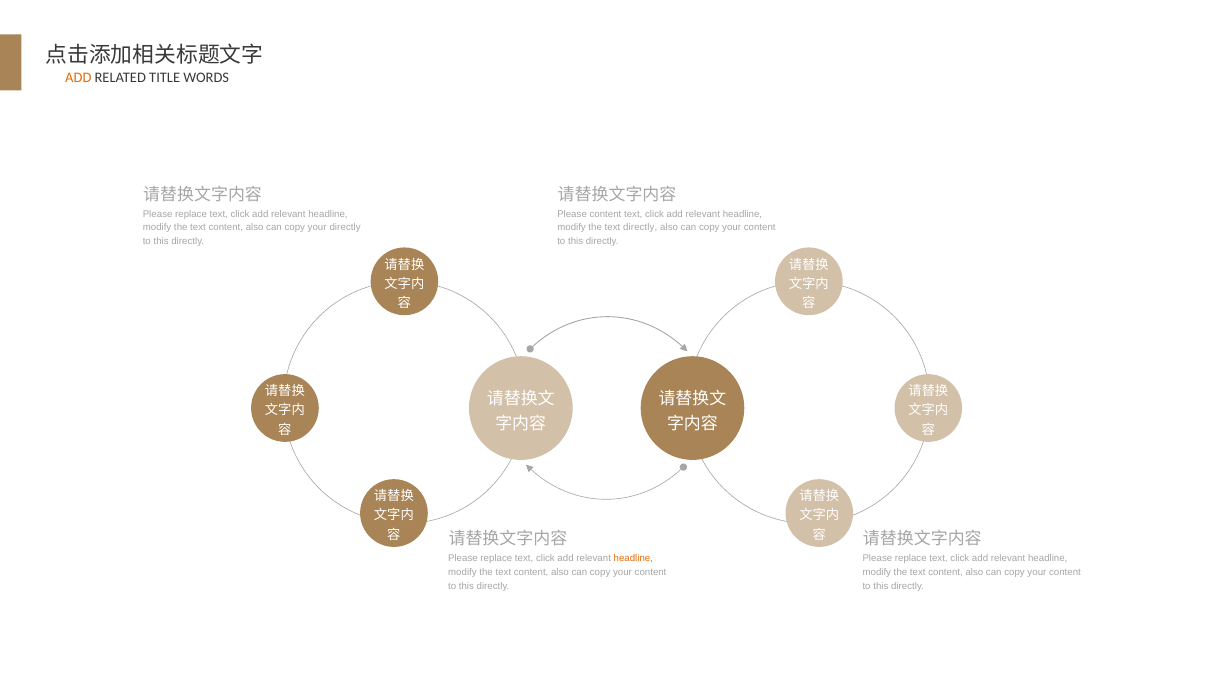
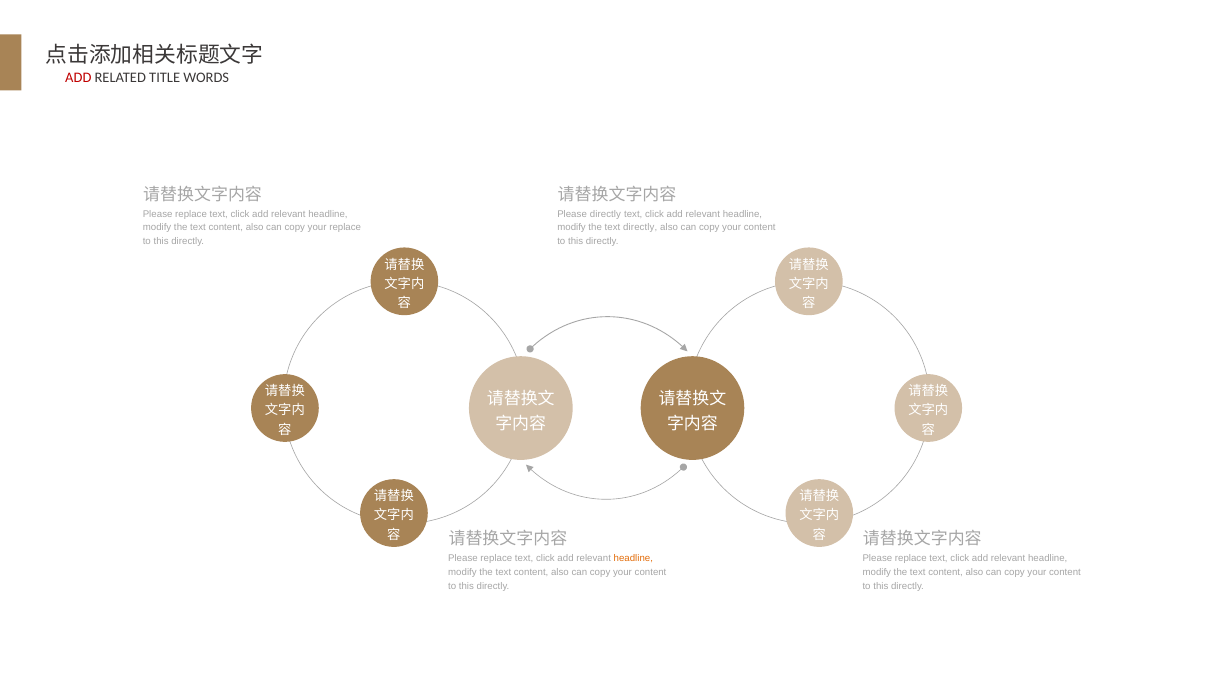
ADD at (78, 78) colour: orange -> red
Please content: content -> directly
your directly: directly -> replace
